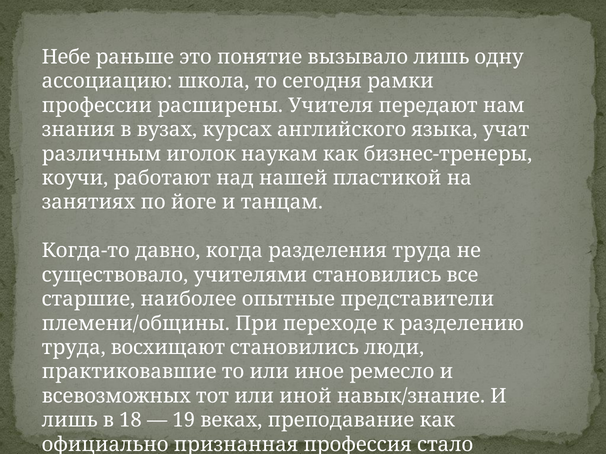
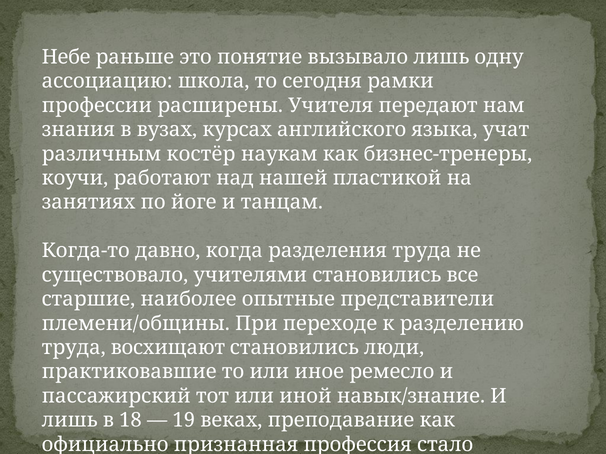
иголок: иголок -> костёр
всевозможных: всевозможных -> пассажирский
